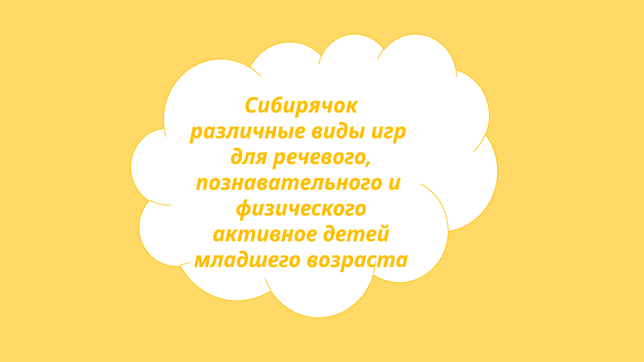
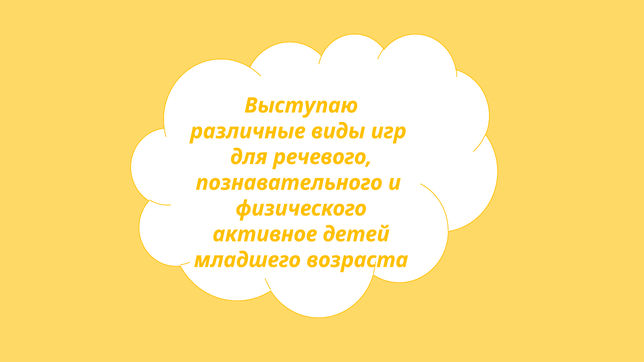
Сибирячок: Сибирячок -> Выступаю
